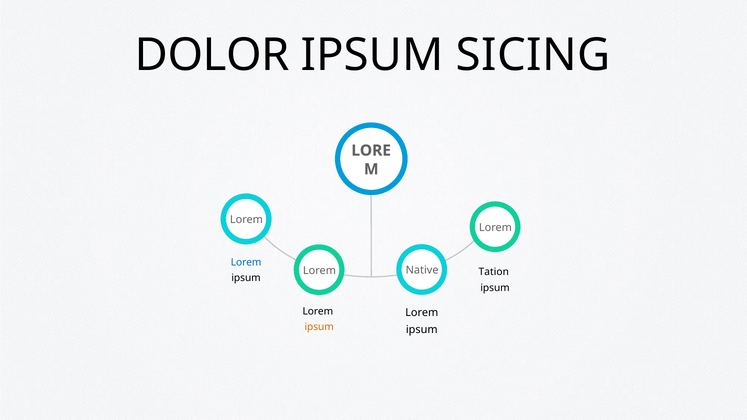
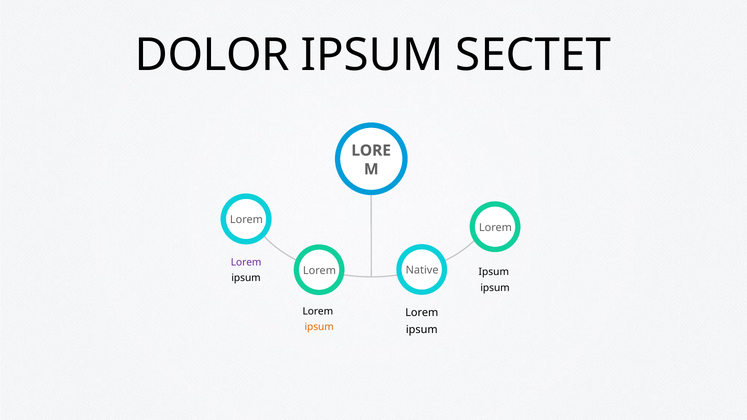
SICING: SICING -> SECTET
Lorem at (246, 262) colour: blue -> purple
Tation at (494, 272): Tation -> Ipsum
